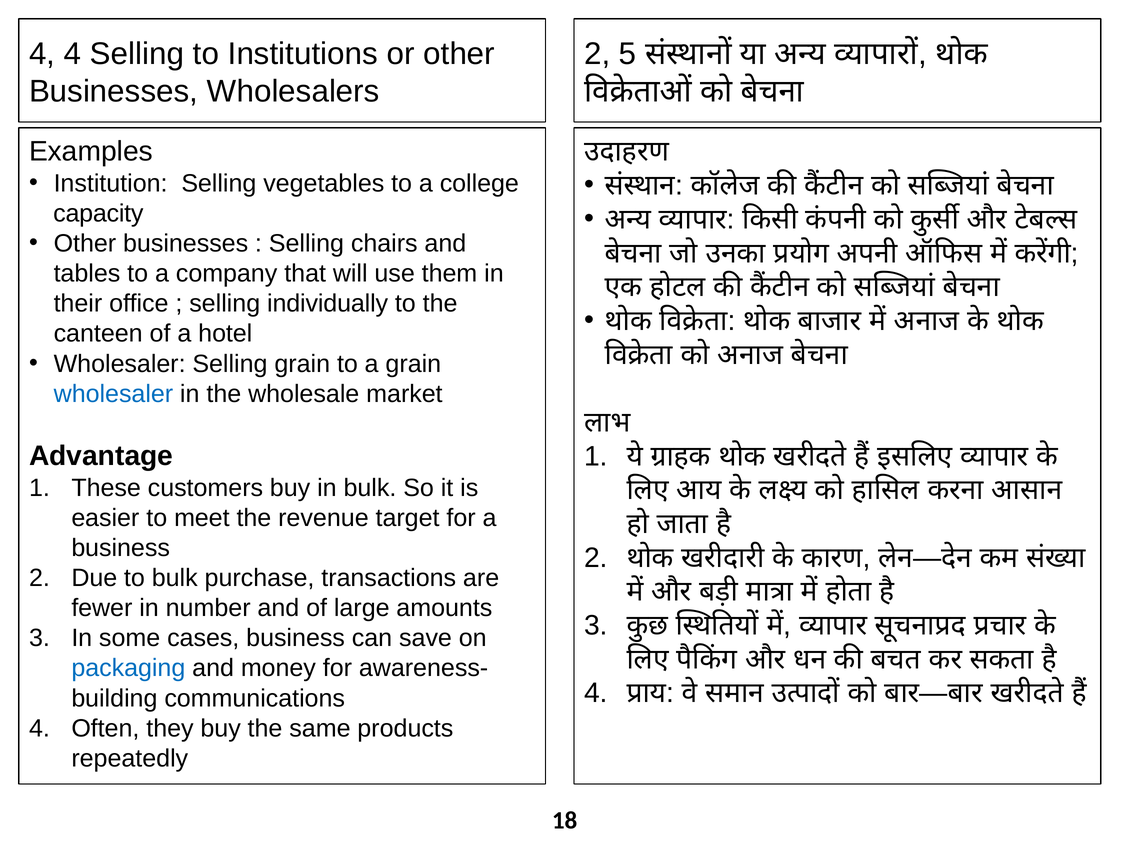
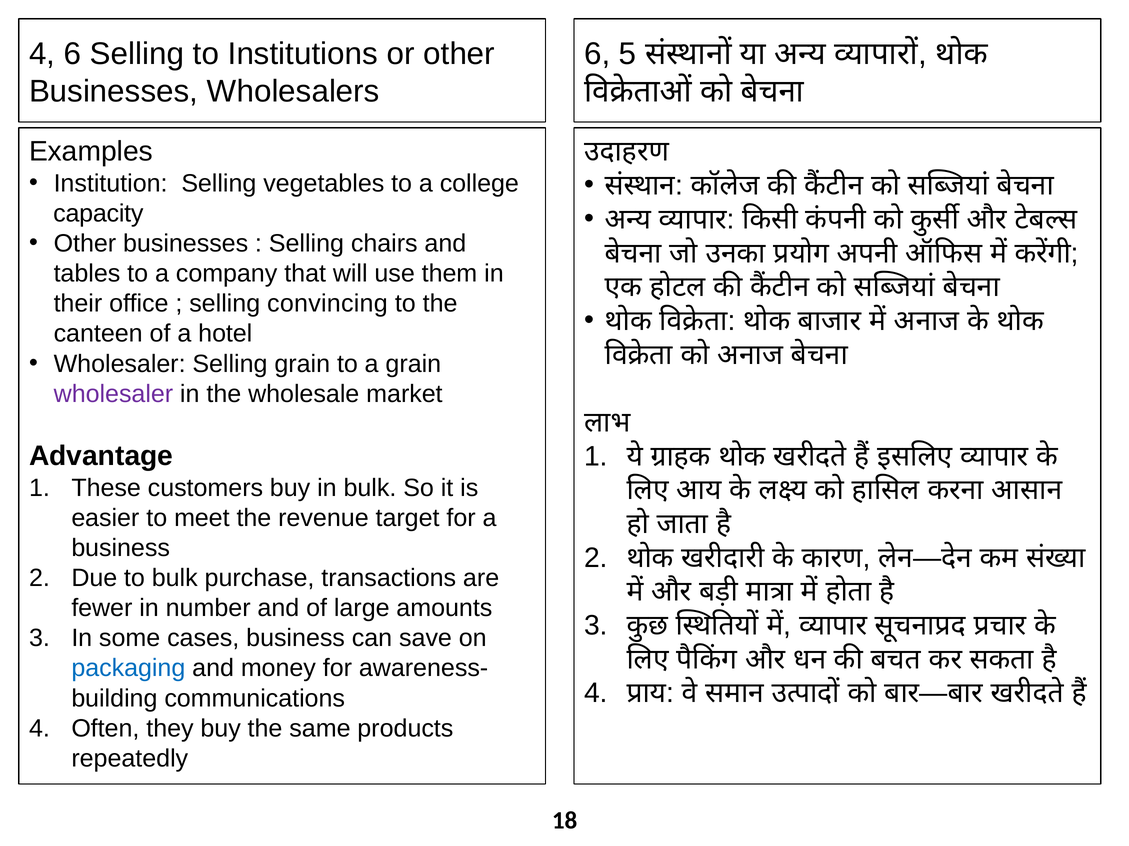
4 4: 4 -> 6
2 at (597, 54): 2 -> 6
individually: individually -> convincing
wholesaler at (113, 394) colour: blue -> purple
